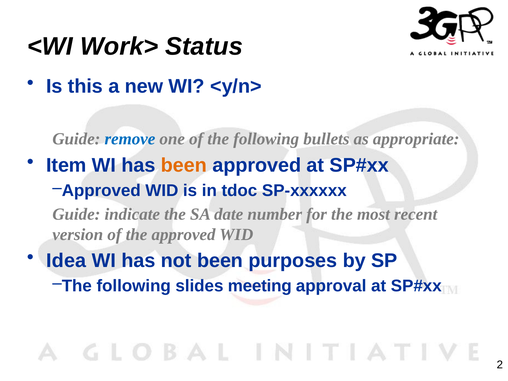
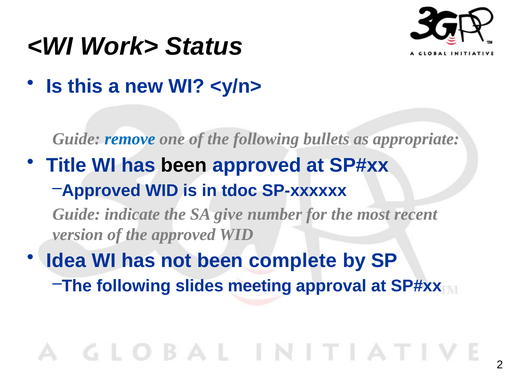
Item: Item -> Title
been at (184, 165) colour: orange -> black
date: date -> give
purposes: purposes -> complete
